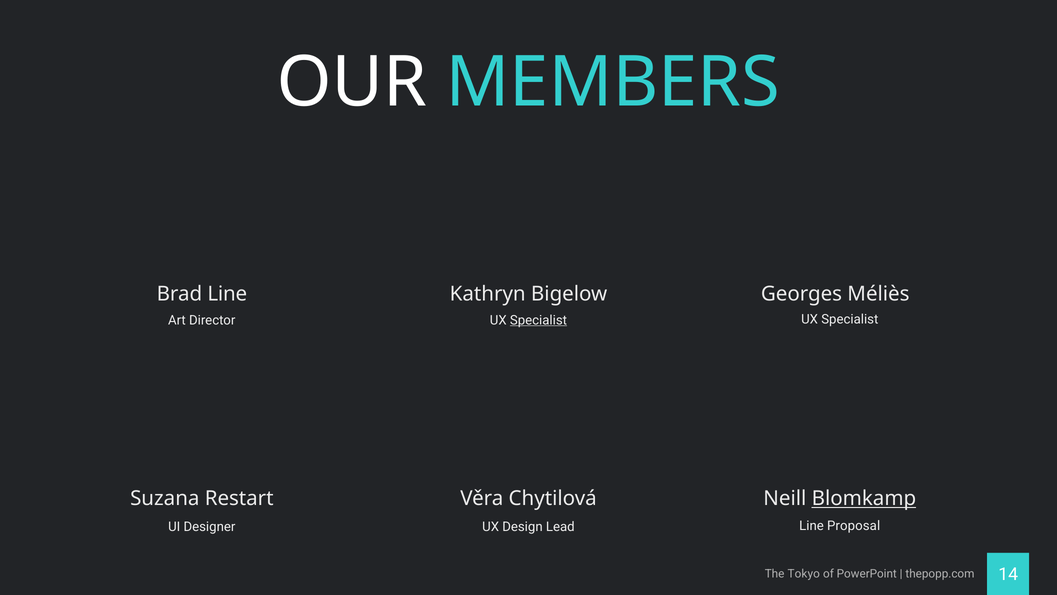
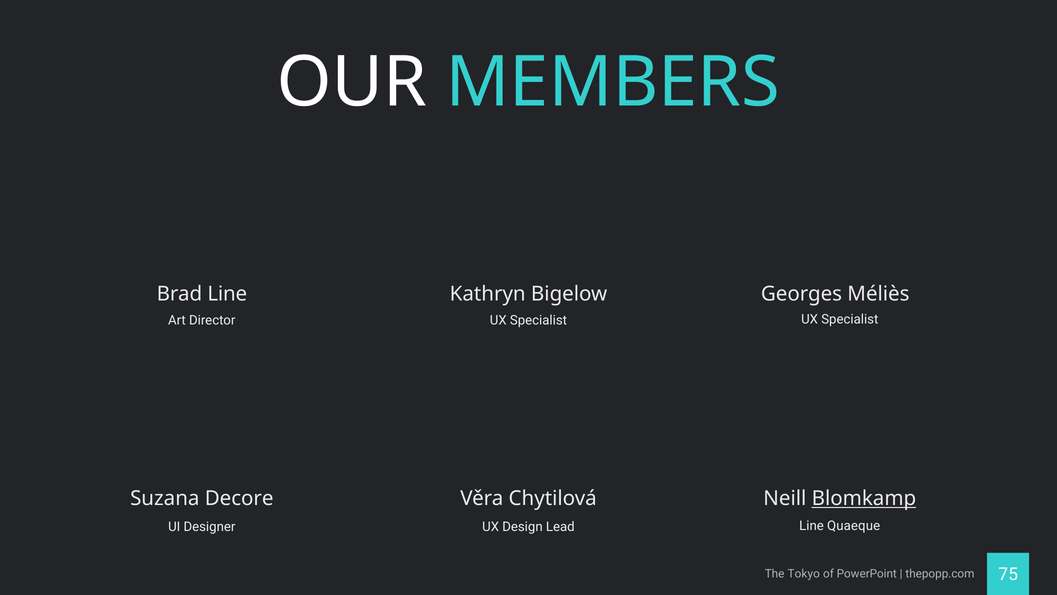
Specialist at (538, 320) underline: present -> none
Restart: Restart -> Decore
Proposal: Proposal -> Quaeque
14: 14 -> 75
